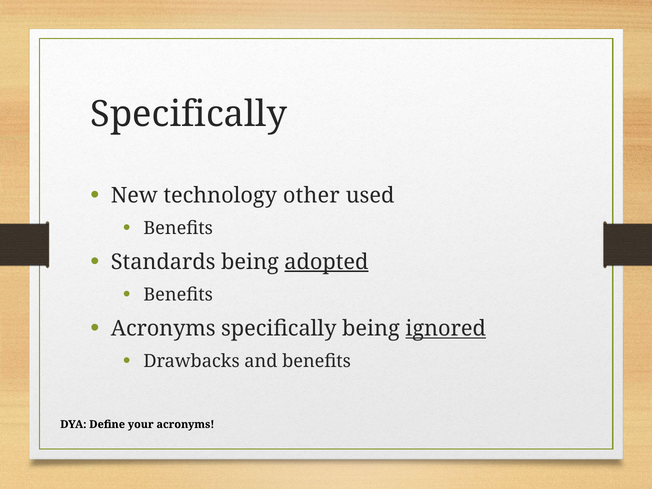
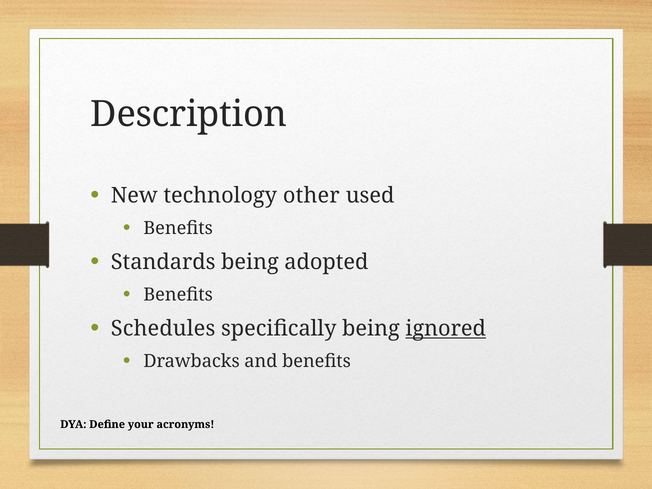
Specifically at (189, 114): Specifically -> Description
adopted underline: present -> none
Acronyms at (163, 329): Acronyms -> Schedules
